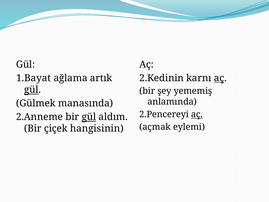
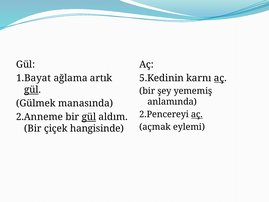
2.Kedinin: 2.Kedinin -> 5.Kedinin
hangisinin: hangisinin -> hangisinde
